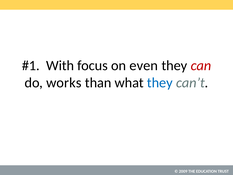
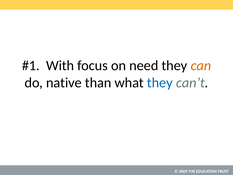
even: even -> need
can colour: red -> orange
works: works -> native
